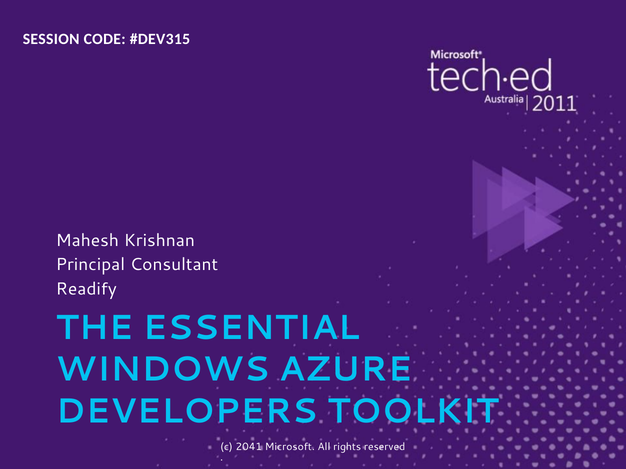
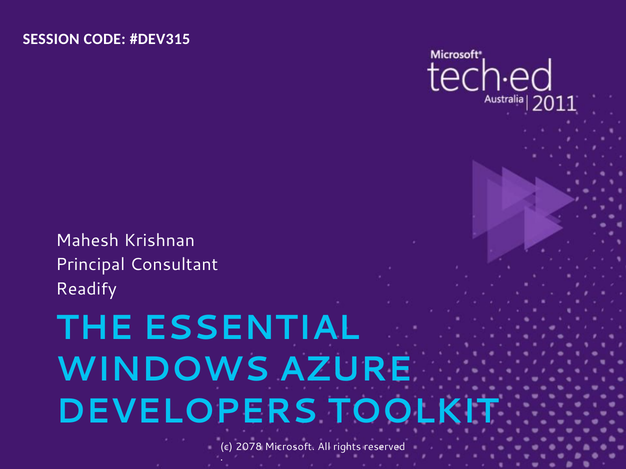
2041: 2041 -> 2078
